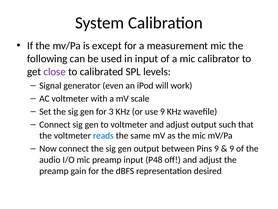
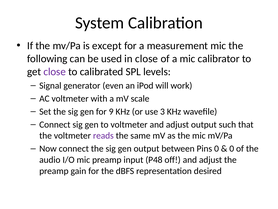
in input: input -> close
3: 3 -> 9
use 9: 9 -> 3
reads colour: blue -> purple
Pins 9: 9 -> 0
9 at (232, 148): 9 -> 0
